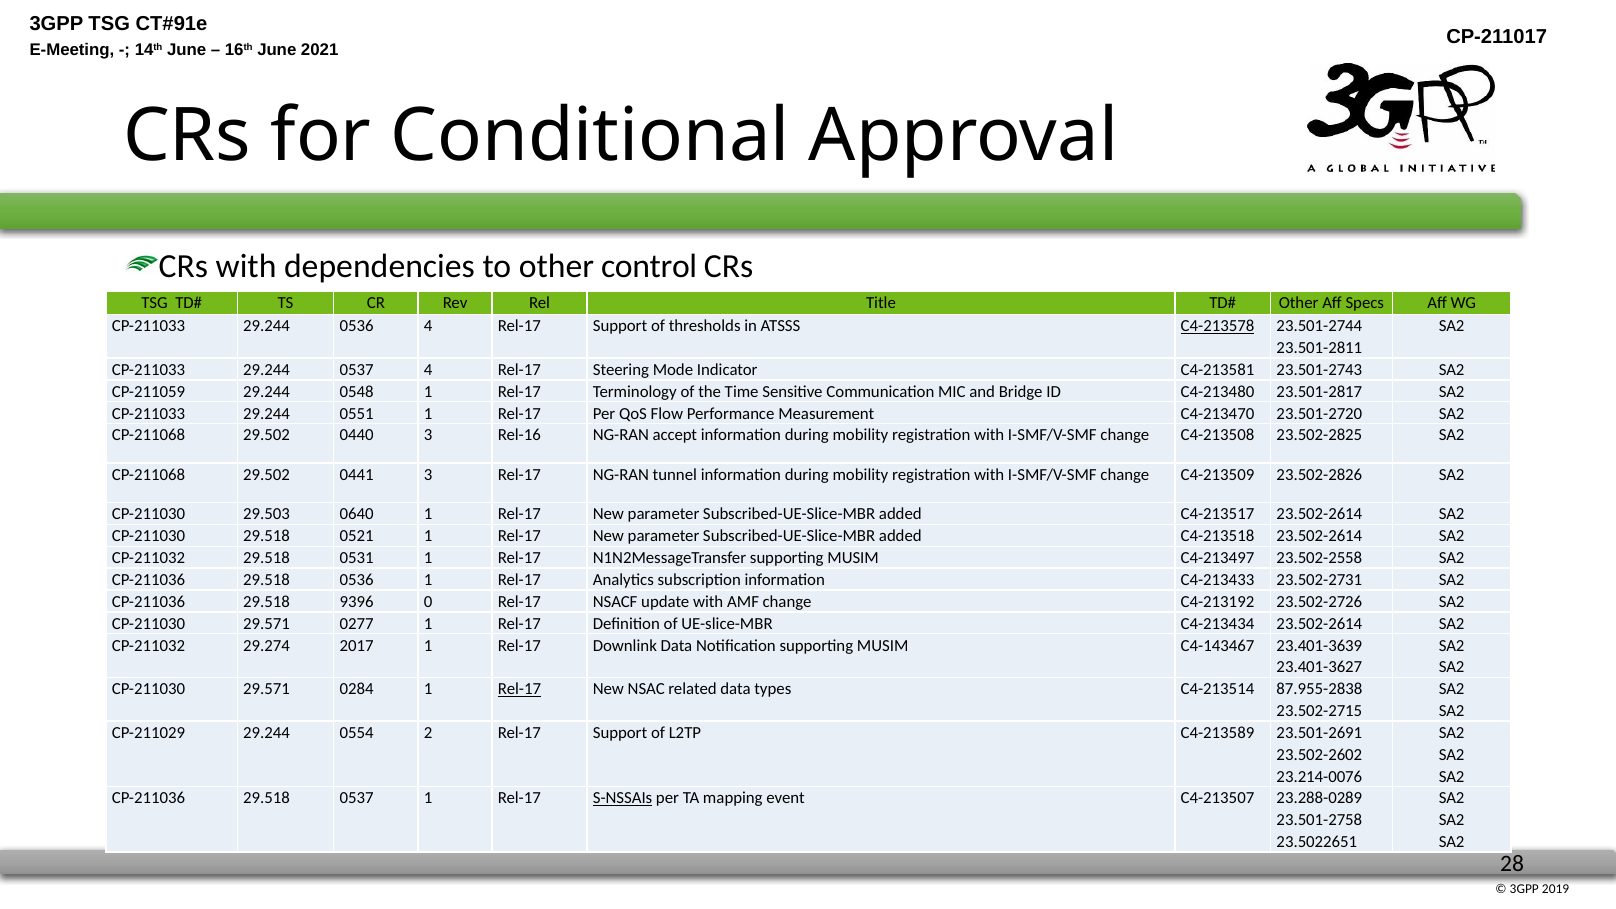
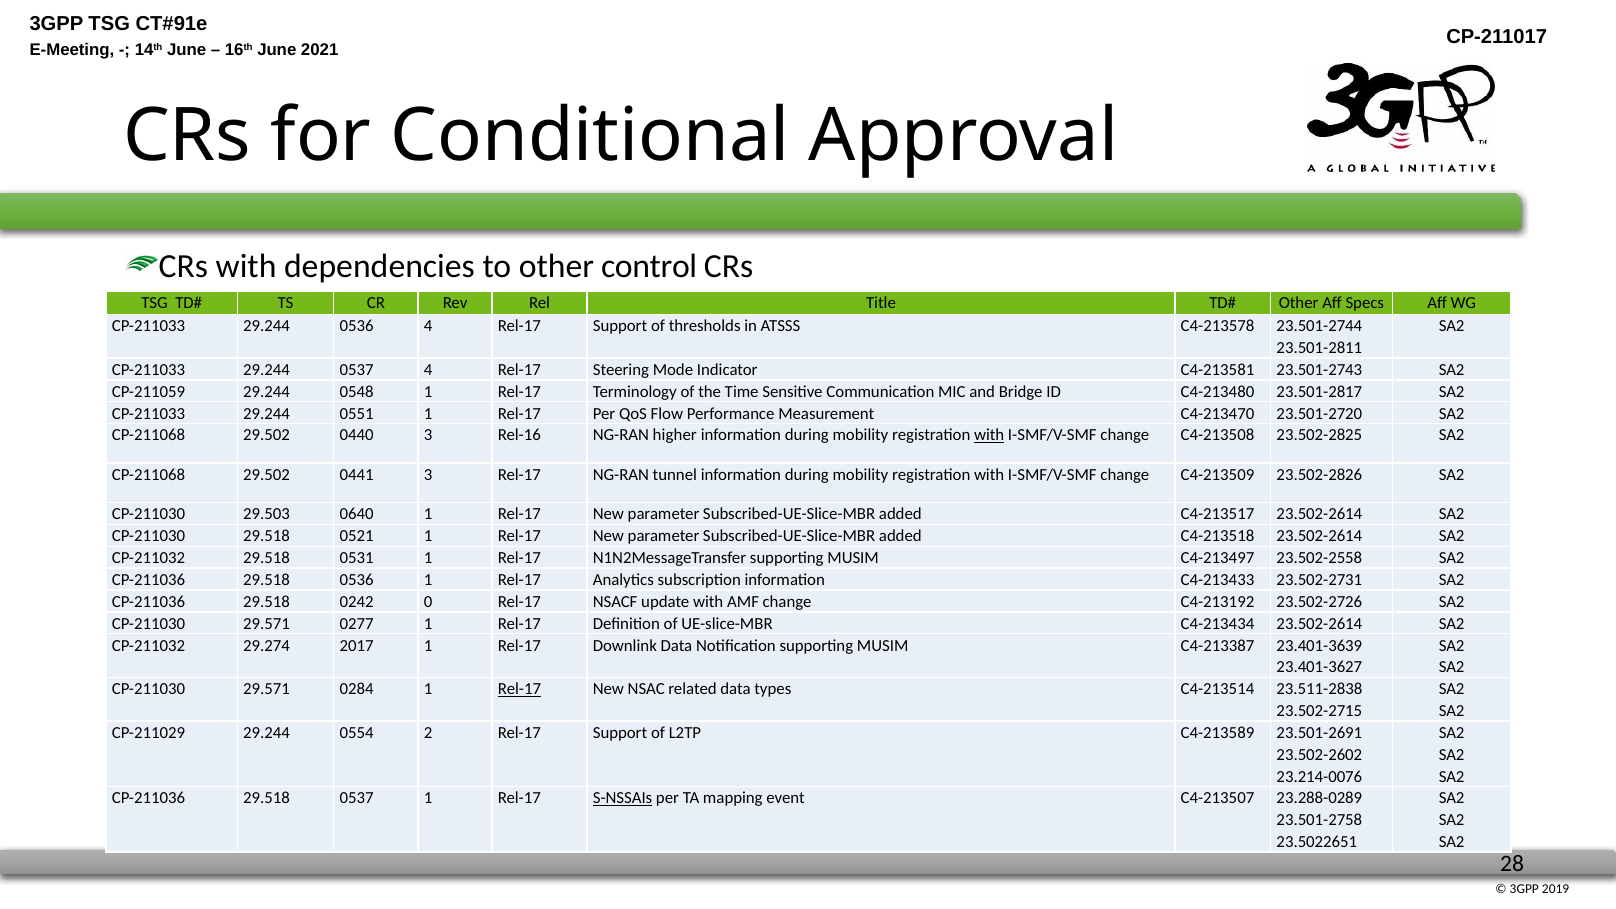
C4-213578 underline: present -> none
accept: accept -> higher
with at (989, 435) underline: none -> present
9396: 9396 -> 0242
C4-143467: C4-143467 -> C4-213387
87.955-2838: 87.955-2838 -> 23.511-2838
